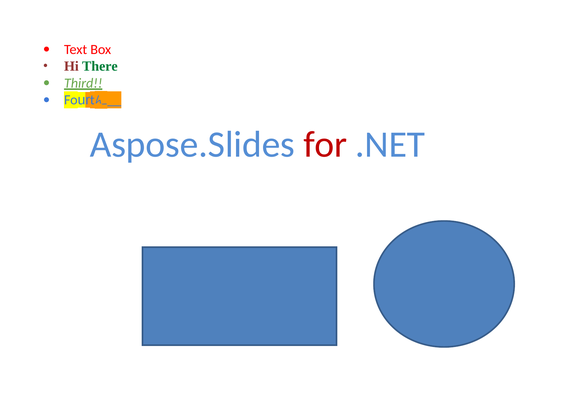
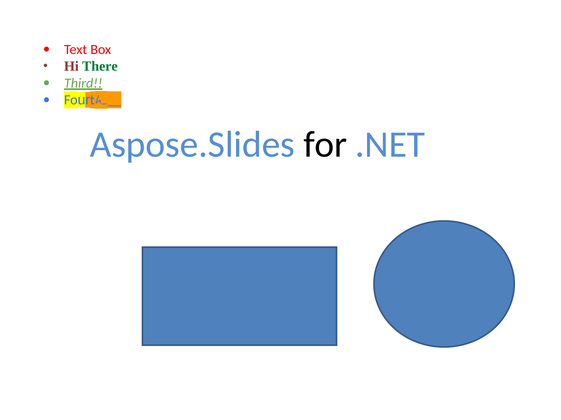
for colour: red -> black
